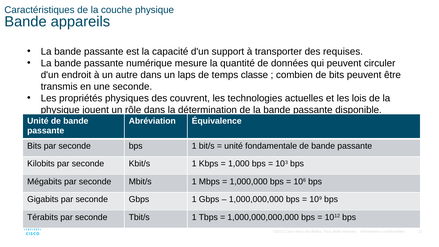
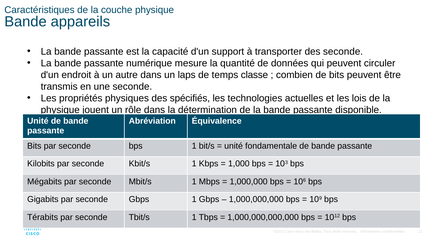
des requises: requises -> seconde
couvrent: couvrent -> spécifiés
